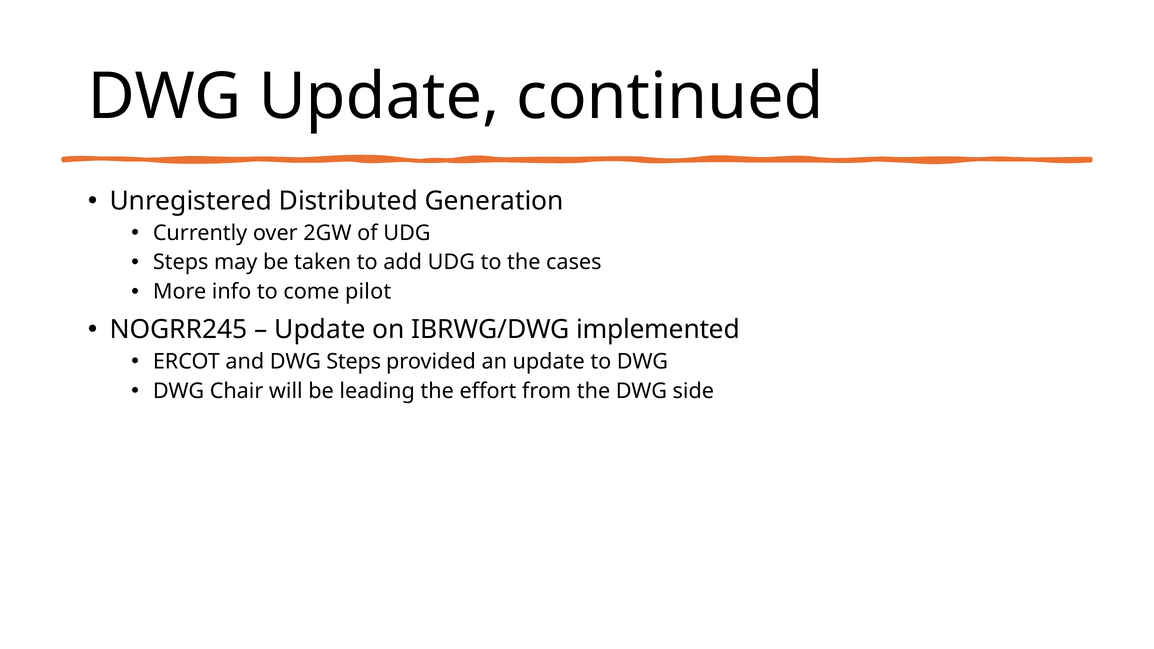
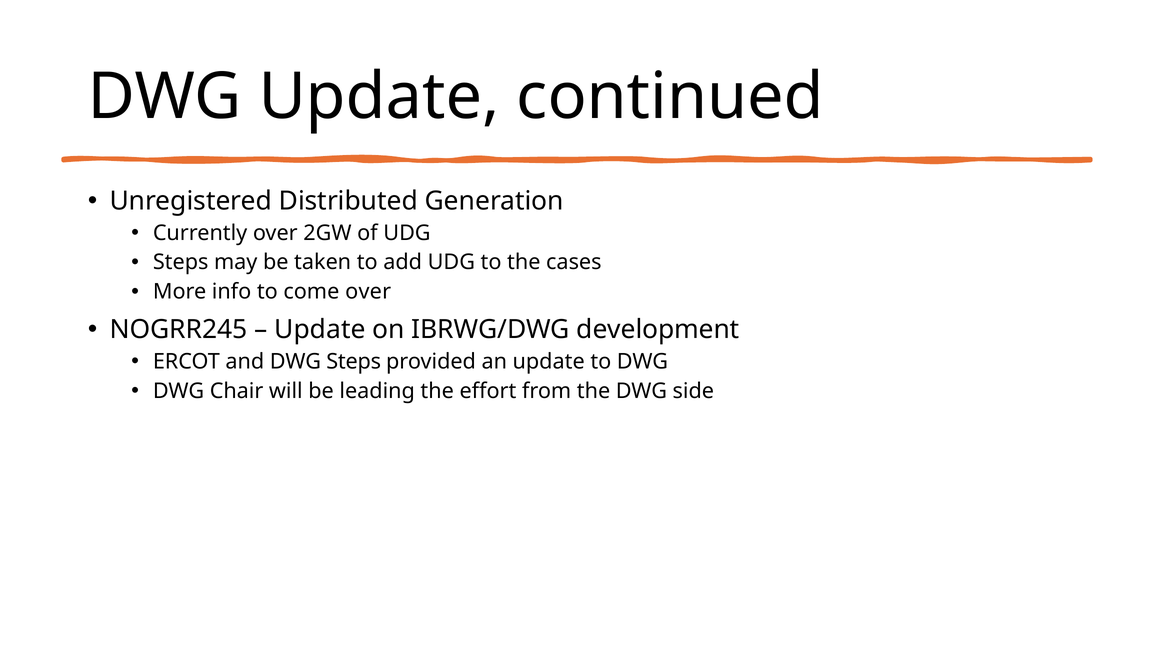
come pilot: pilot -> over
implemented: implemented -> development
